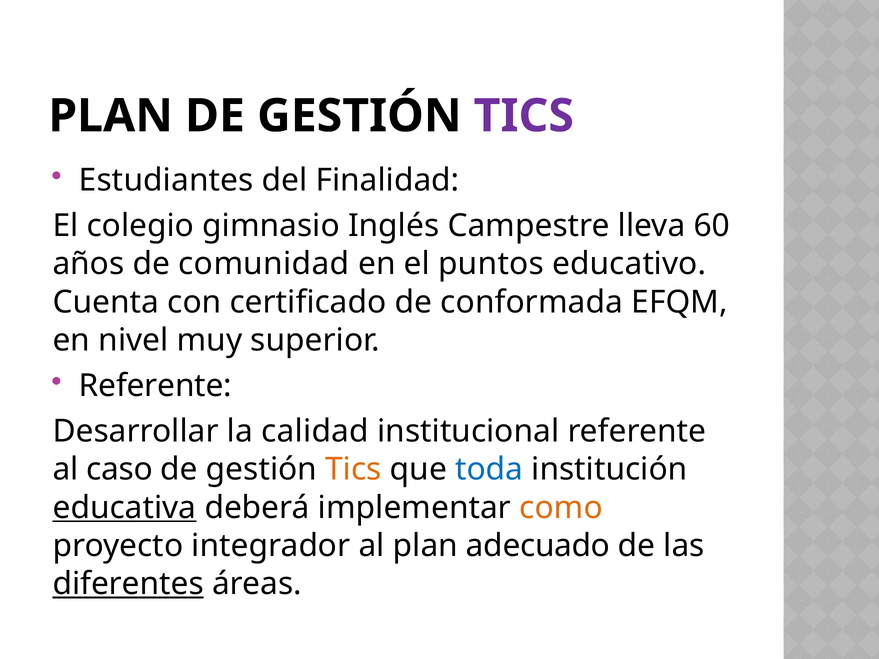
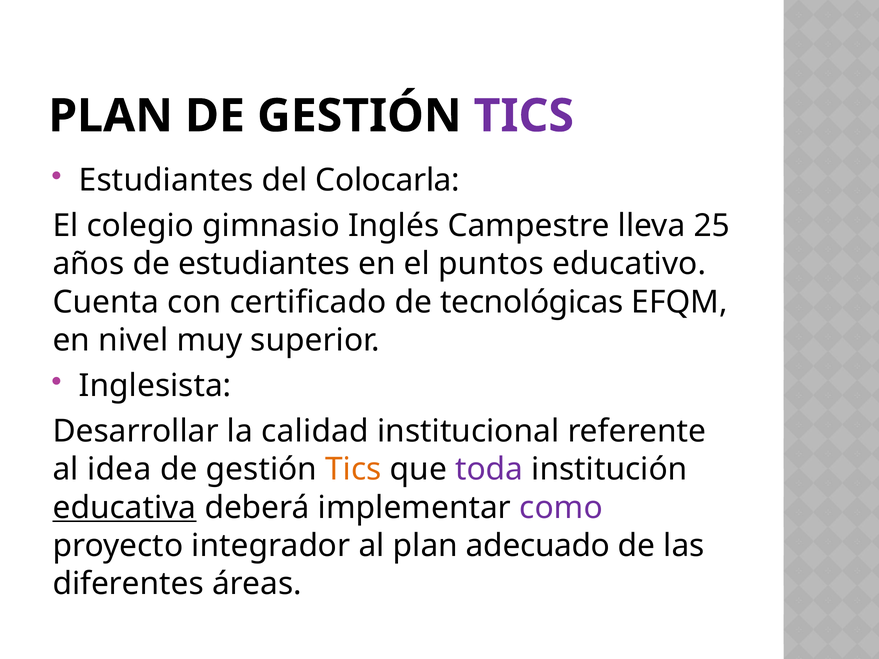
Finalidad: Finalidad -> Colocarla
60: 60 -> 25
de comunidad: comunidad -> estudiantes
conformada: conformada -> tecnológicas
Referente at (155, 386): Referente -> Inglesista
caso: caso -> idea
toda colour: blue -> purple
como colour: orange -> purple
diferentes underline: present -> none
